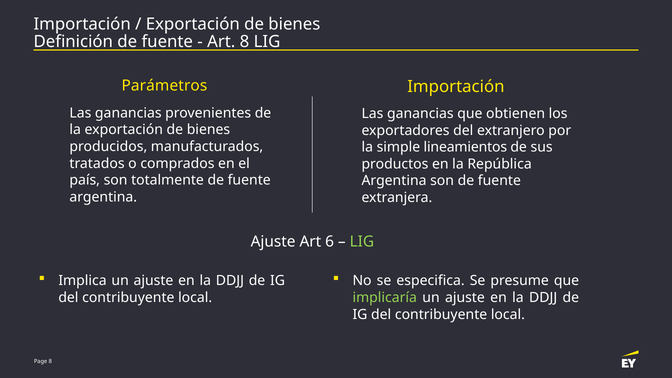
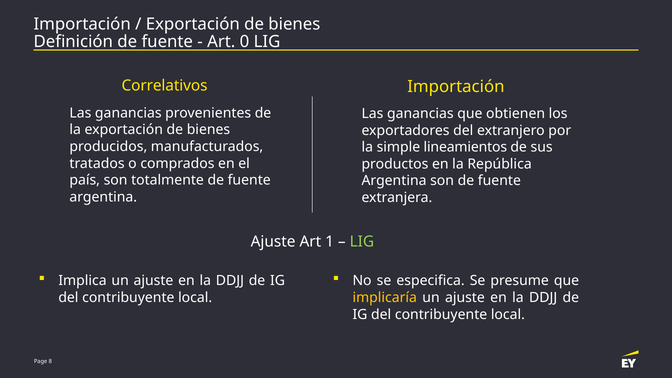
Art 8: 8 -> 0
Parámetros: Parámetros -> Correlativos
6: 6 -> 1
implicaría colour: light green -> yellow
